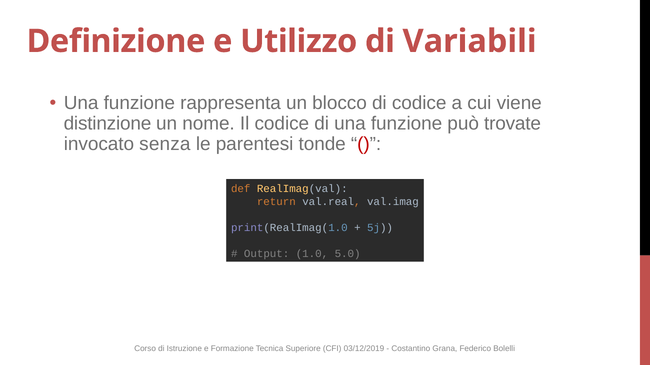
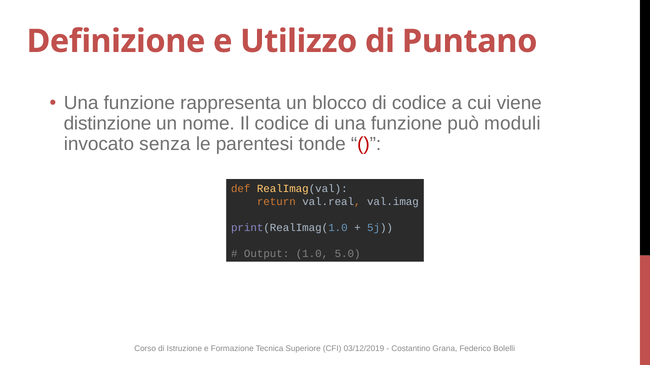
Variabili: Variabili -> Puntano
trovate: trovate -> moduli
